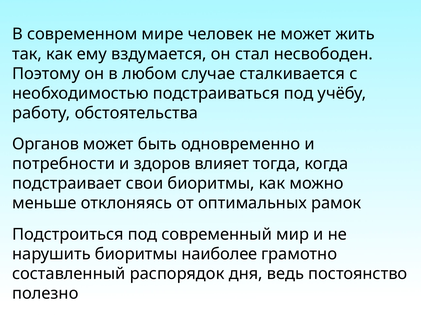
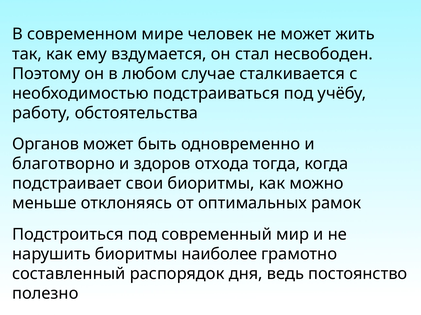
потребности: потребности -> благотворно
влияет: влияет -> отхода
